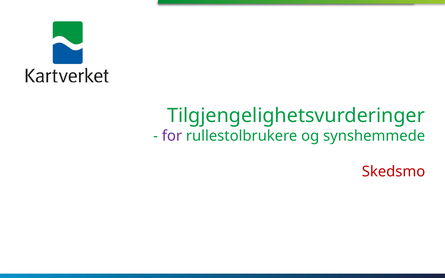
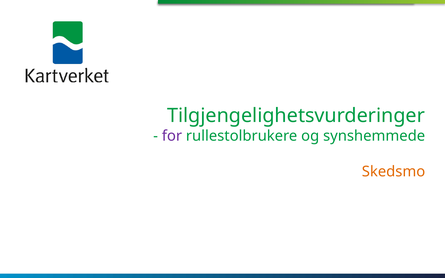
Skedsmo colour: red -> orange
